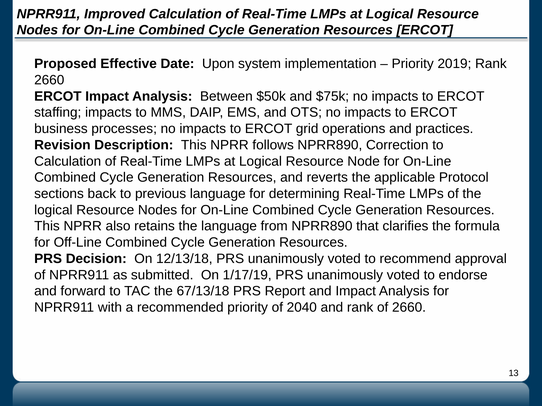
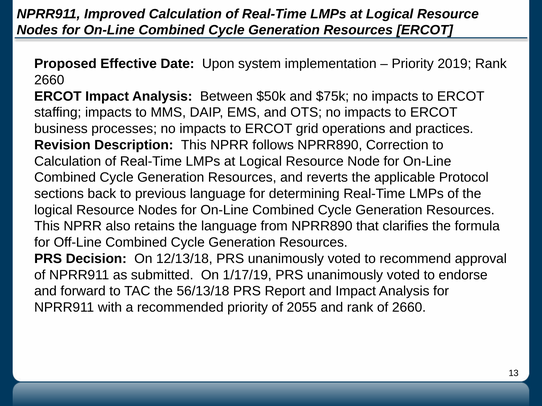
67/13/18: 67/13/18 -> 56/13/18
2040: 2040 -> 2055
